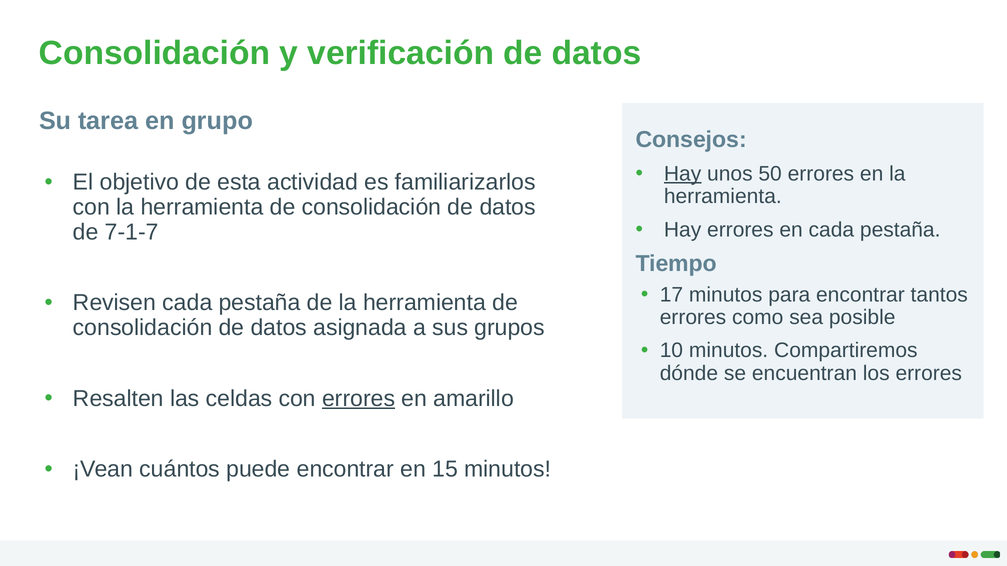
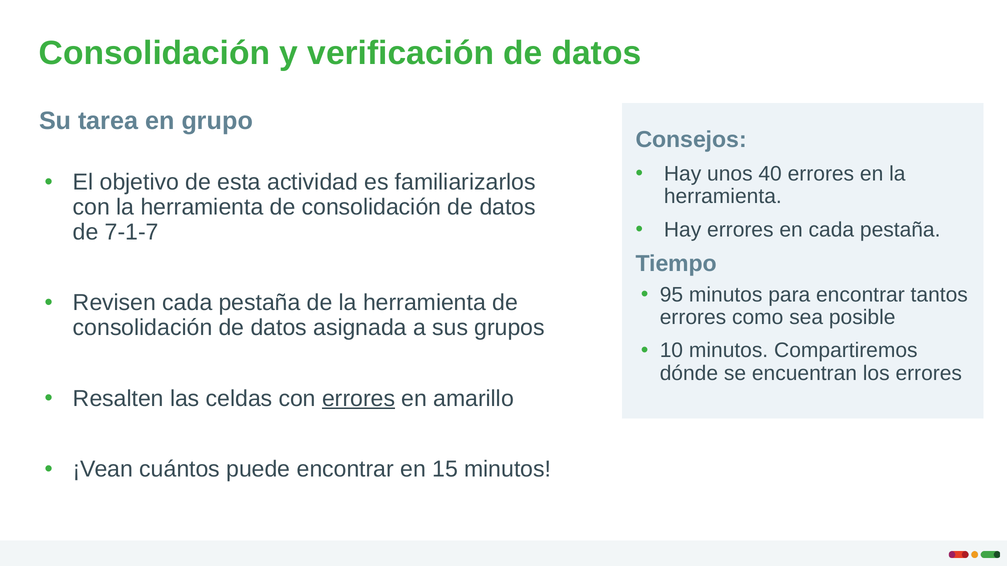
Hay at (683, 174) underline: present -> none
50: 50 -> 40
17: 17 -> 95
